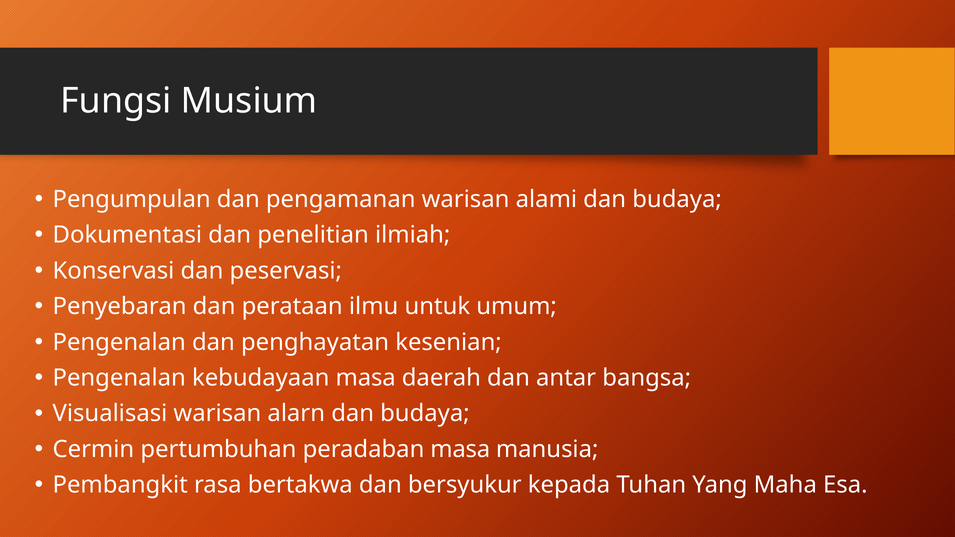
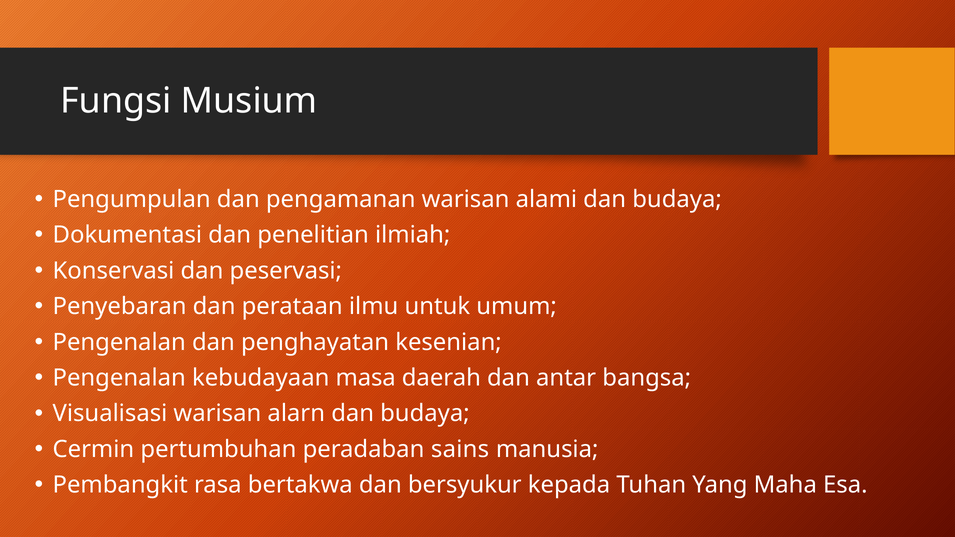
peradaban masa: masa -> sains
